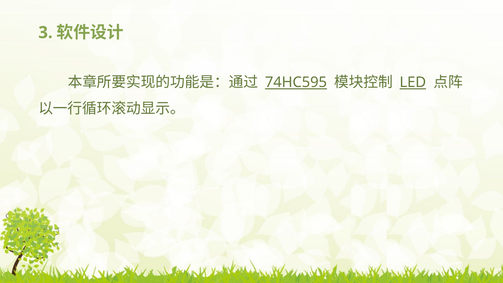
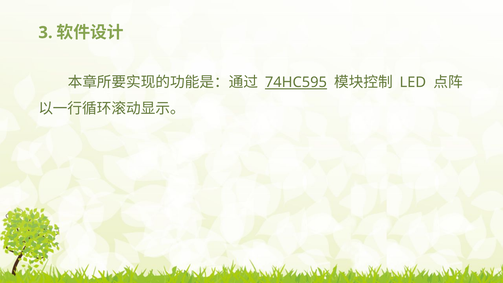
LED underline: present -> none
